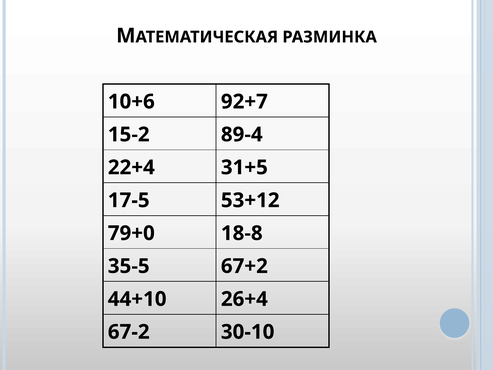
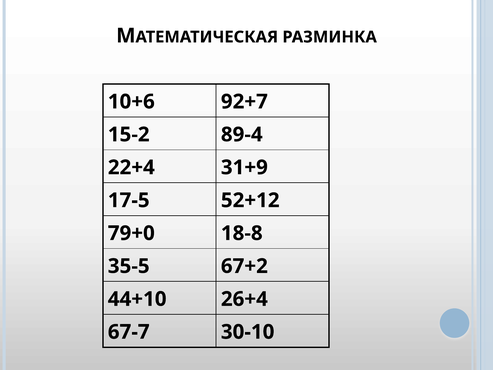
31+5: 31+5 -> 31+9
53+12: 53+12 -> 52+12
67-2: 67-2 -> 67-7
